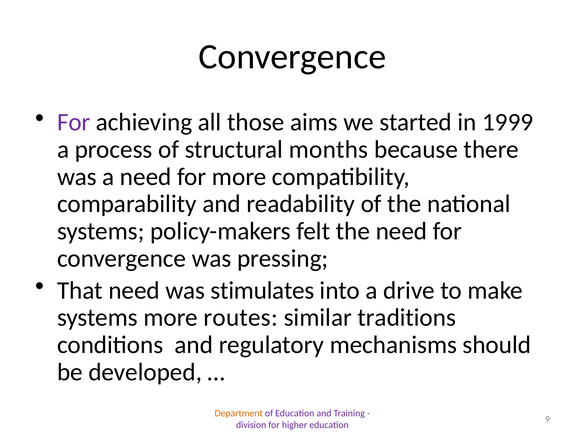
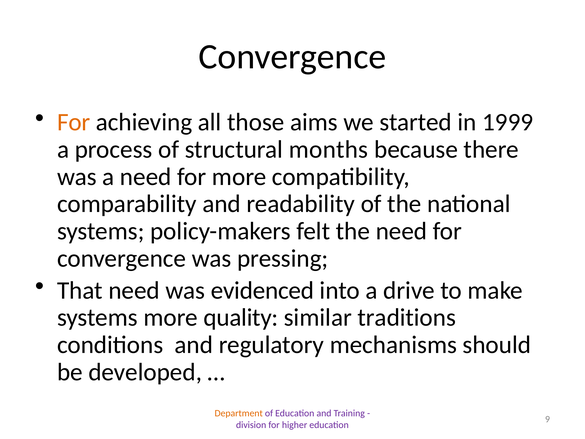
For at (74, 122) colour: purple -> orange
stimulates: stimulates -> evidenced
routes: routes -> quality
